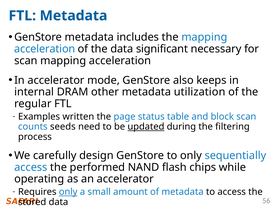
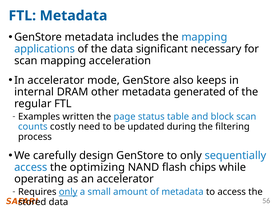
acceleration at (45, 49): acceleration -> applications
utilization: utilization -> generated
seeds: seeds -> costly
updated underline: present -> none
performed: performed -> optimizing
